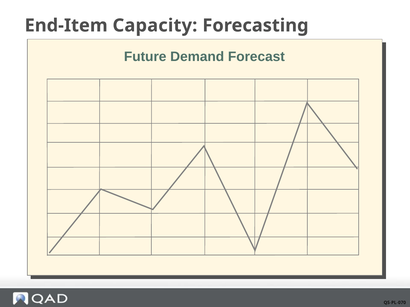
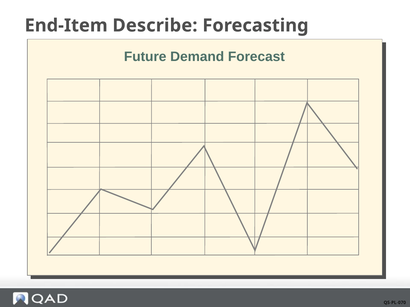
Capacity: Capacity -> Describe
